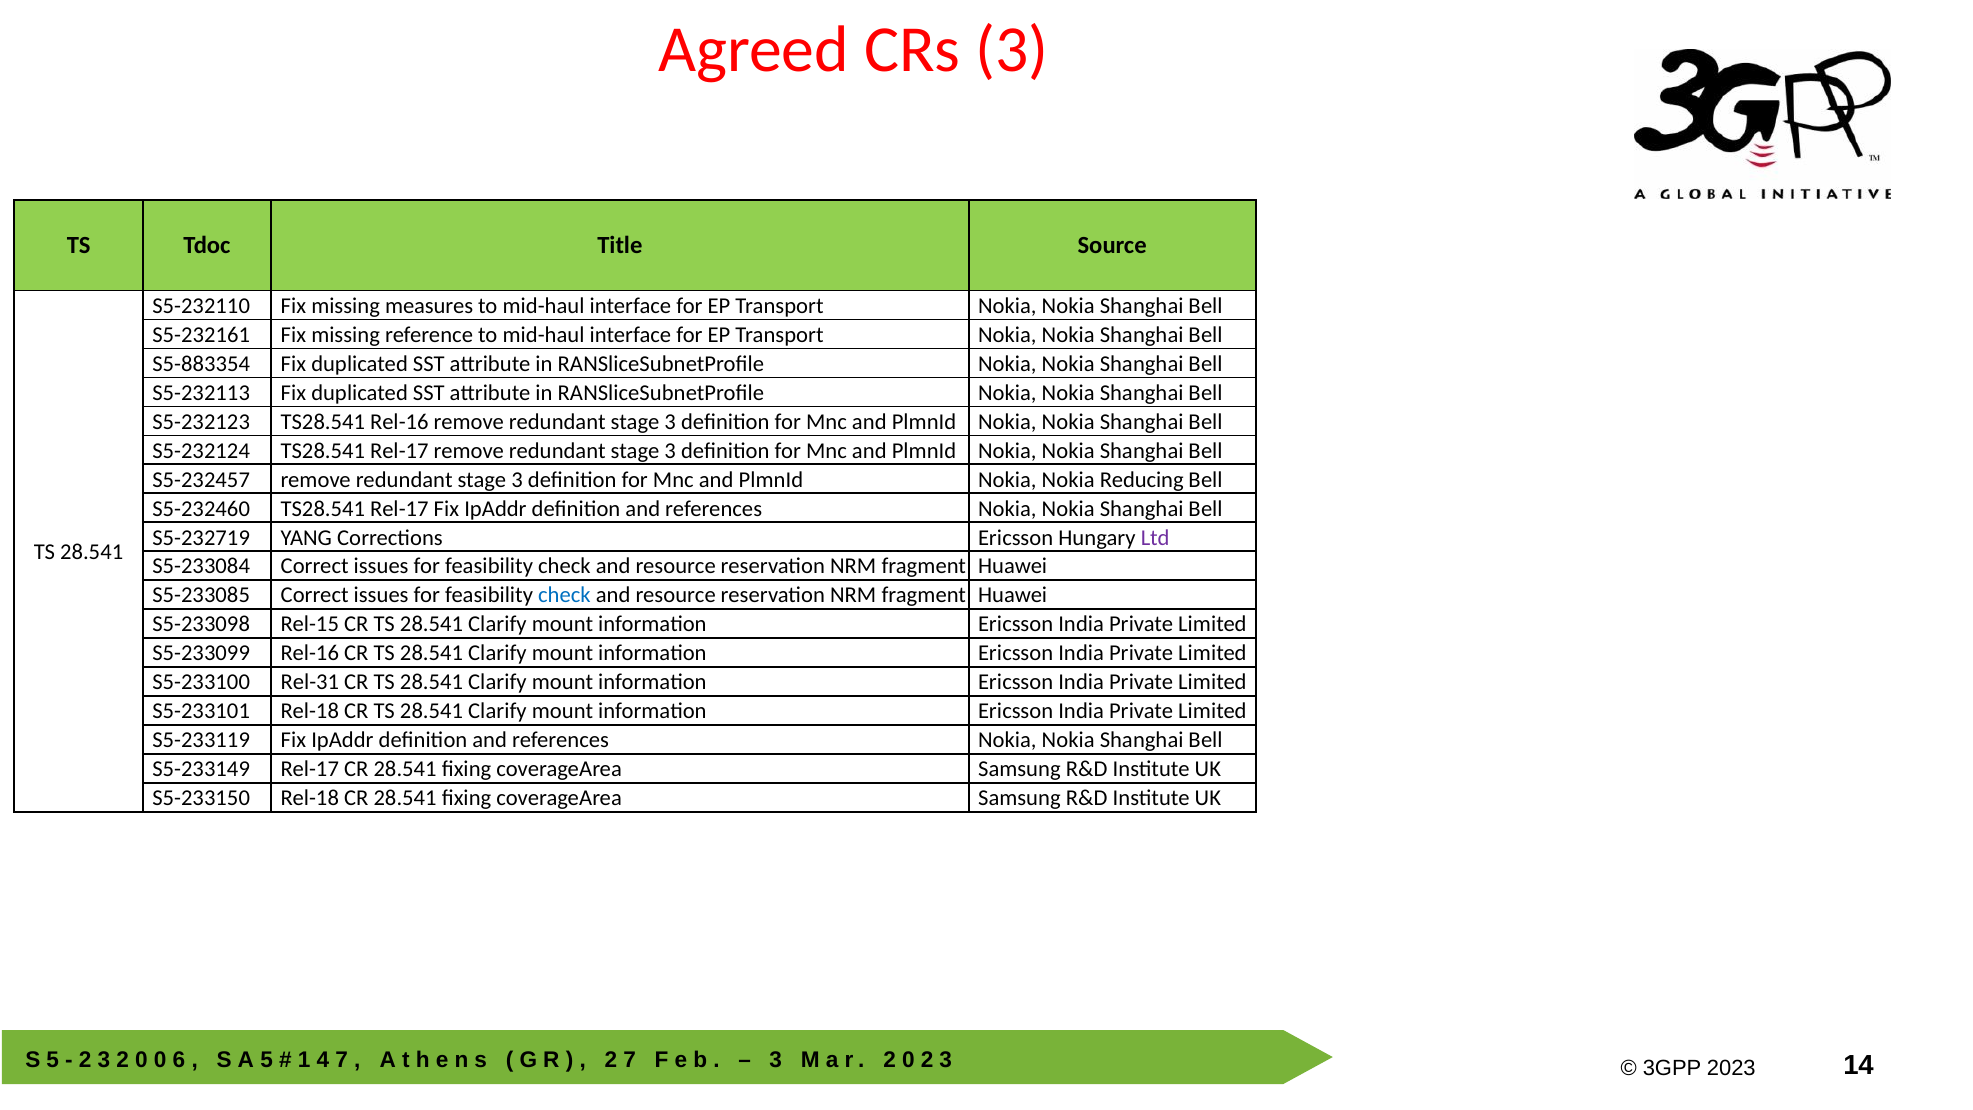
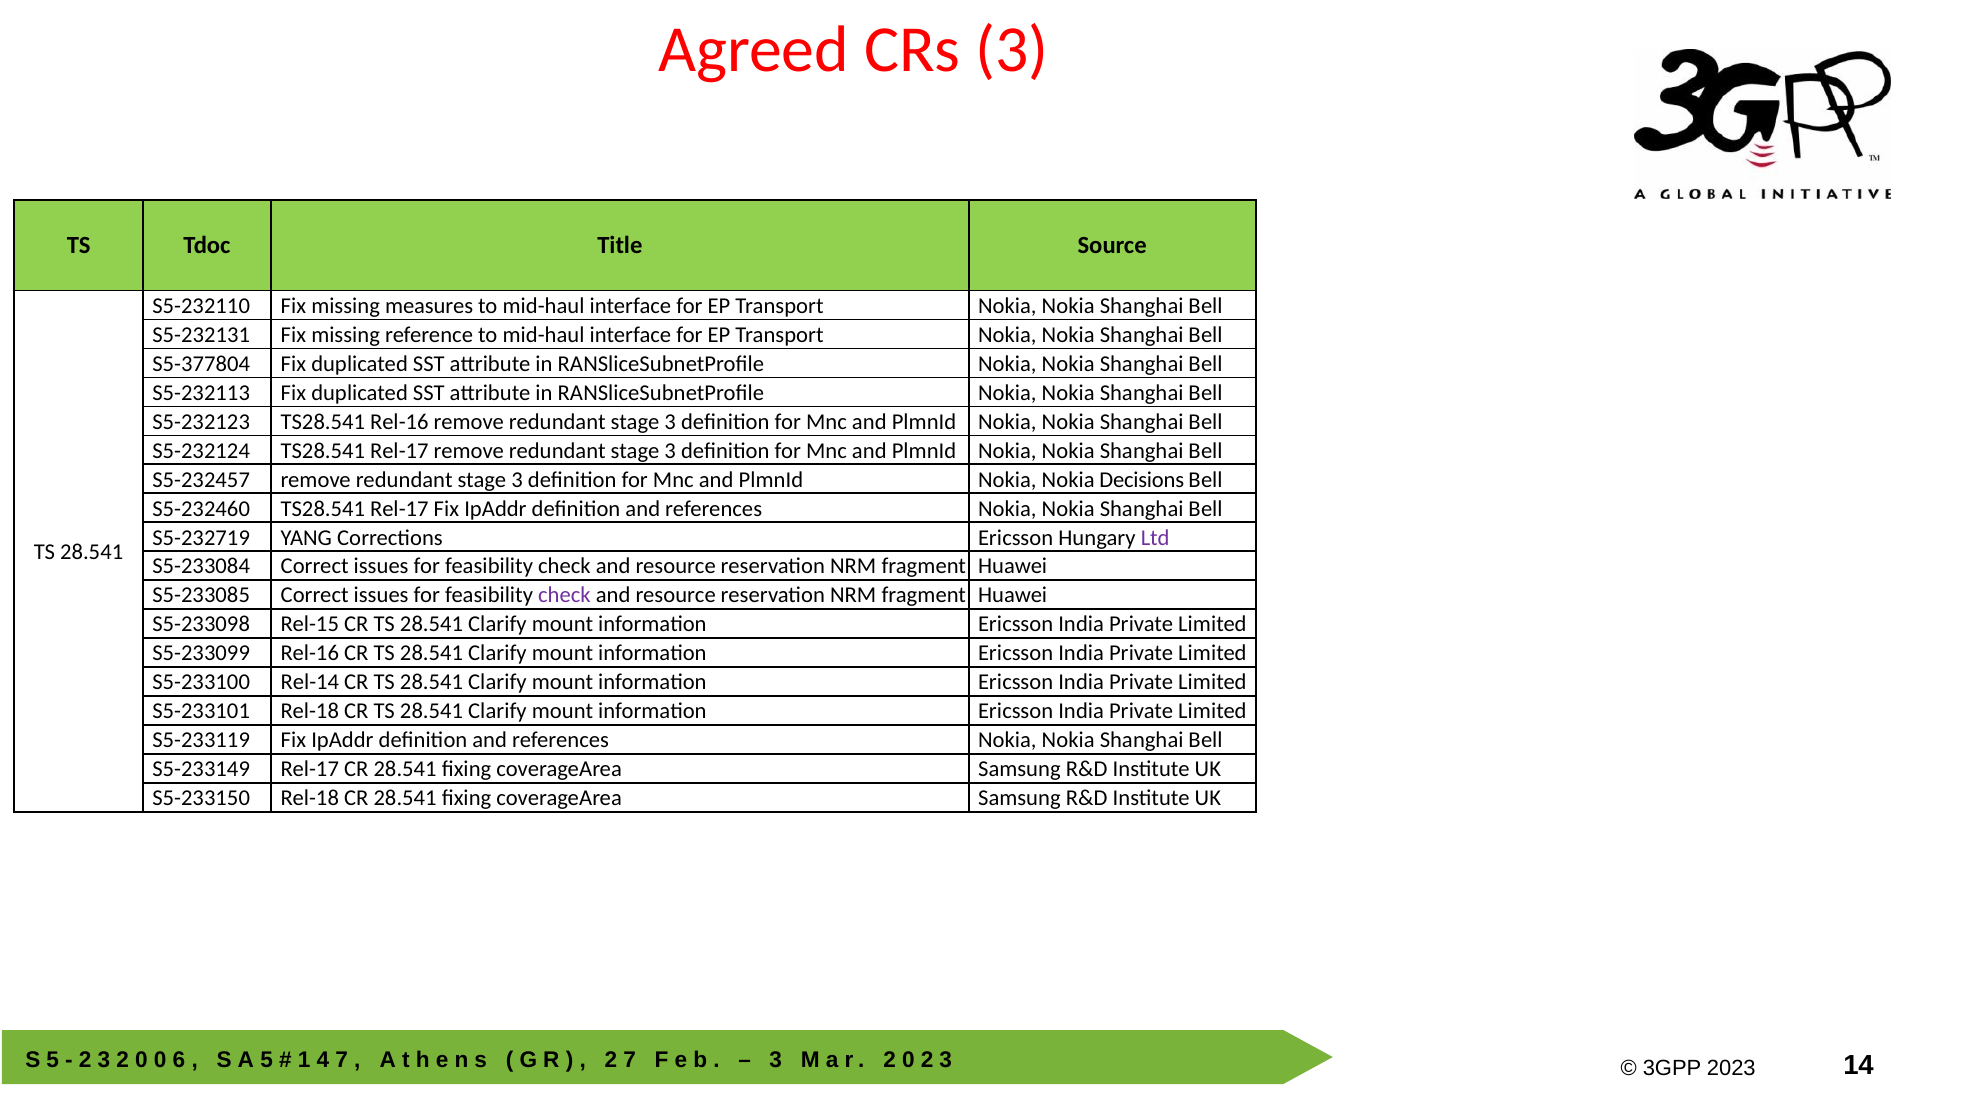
S5-232161: S5-232161 -> S5-232131
S5-883354: S5-883354 -> S5-377804
Reducing: Reducing -> Decisions
check at (564, 595) colour: blue -> purple
Rel-31: Rel-31 -> Rel-14
